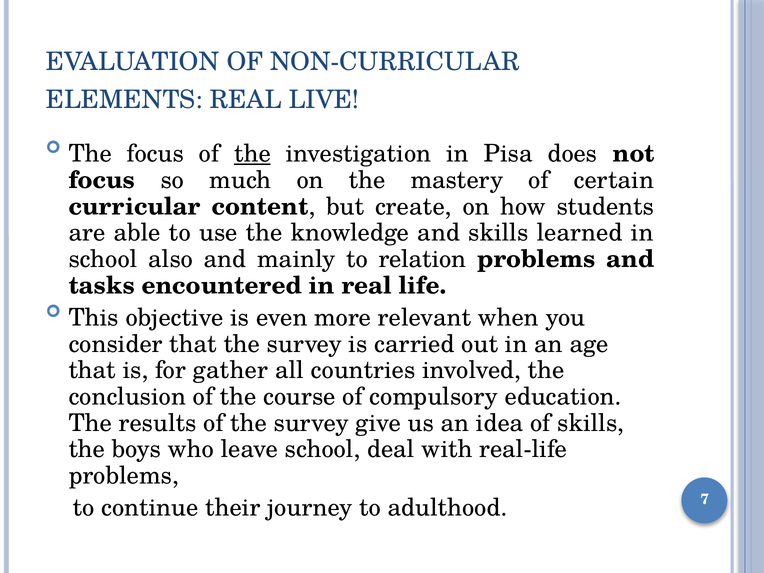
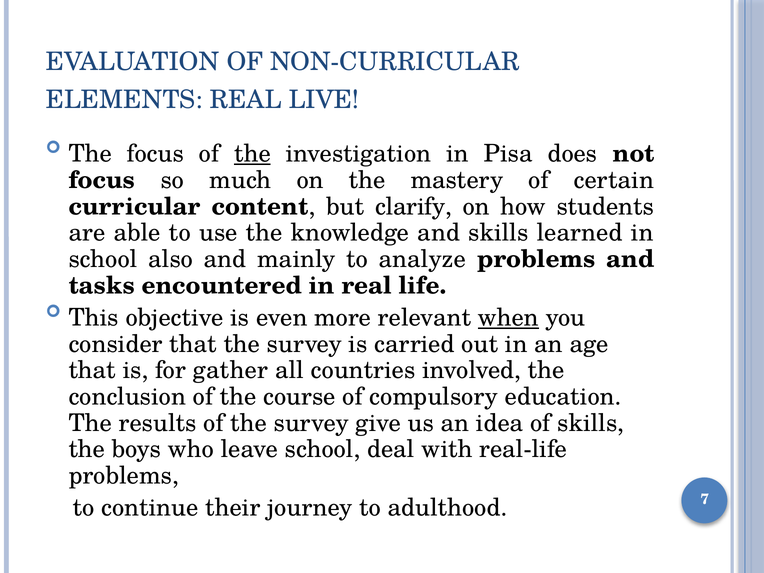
create: create -> clarify
relation: relation -> analyze
when underline: none -> present
